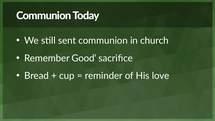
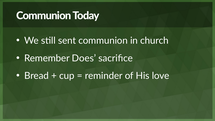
Good: Good -> Does
